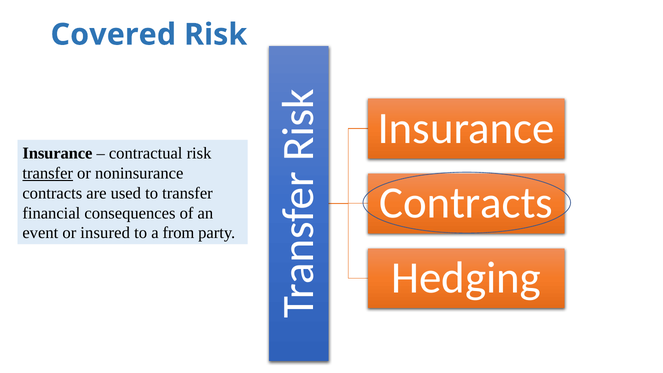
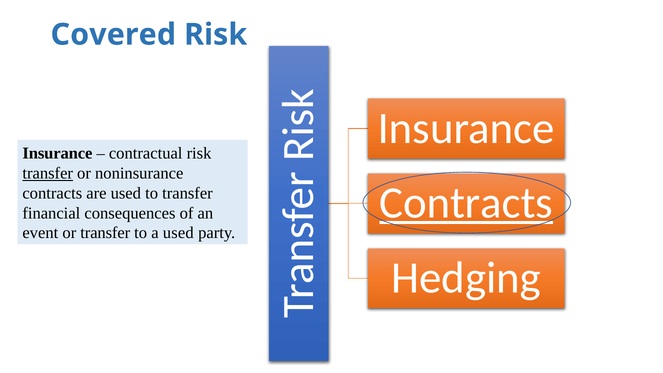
Contracts at (466, 203) underline: none -> present
or insured: insured -> transfer
a from: from -> used
